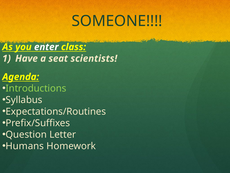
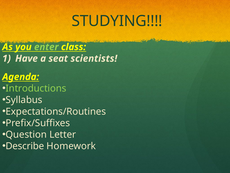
SOMEONE: SOMEONE -> STUDYING
enter colour: white -> light green
Humans: Humans -> Describe
